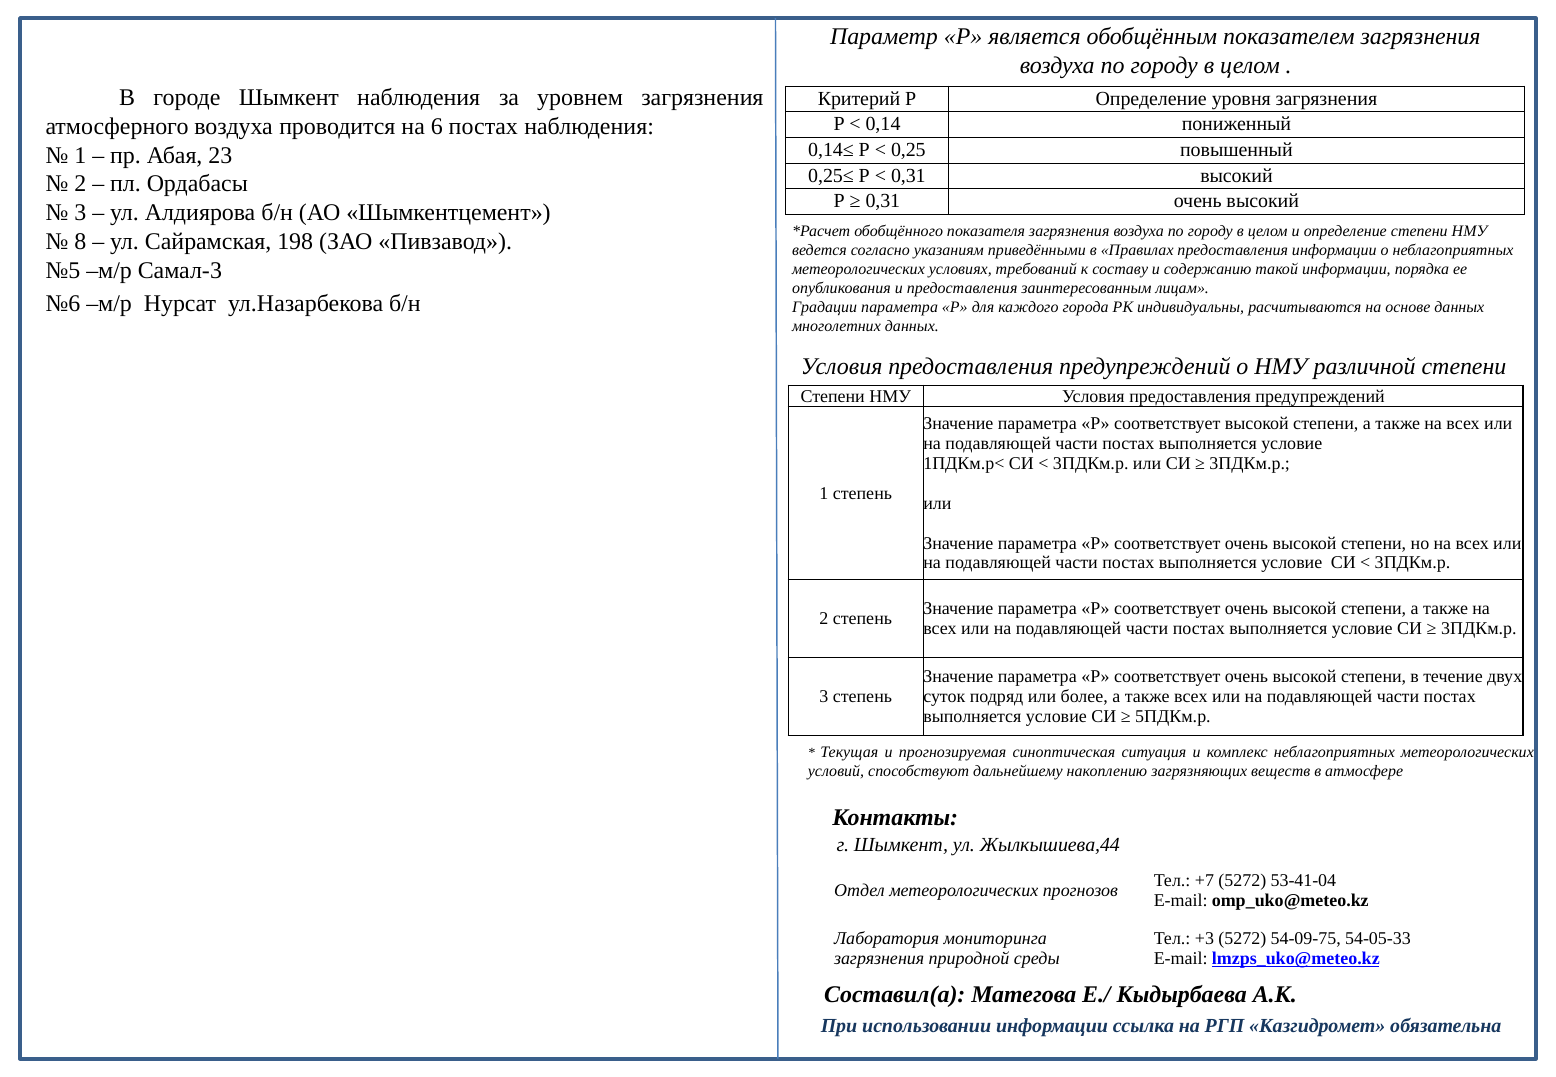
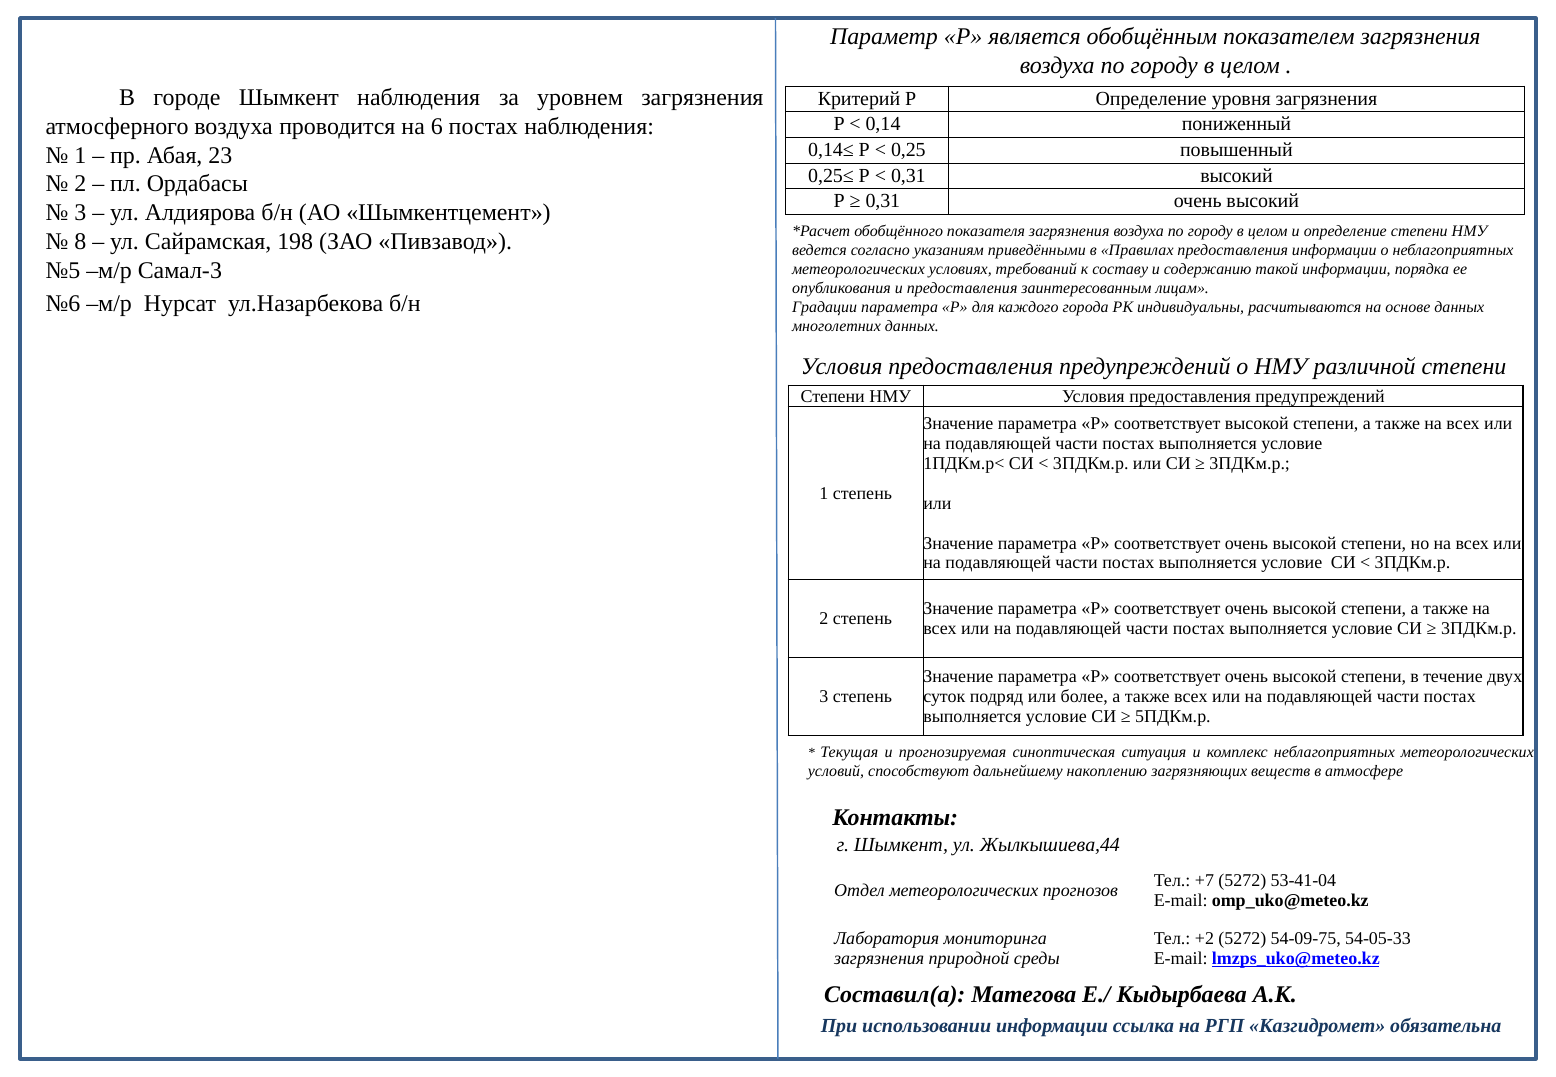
+3: +3 -> +2
